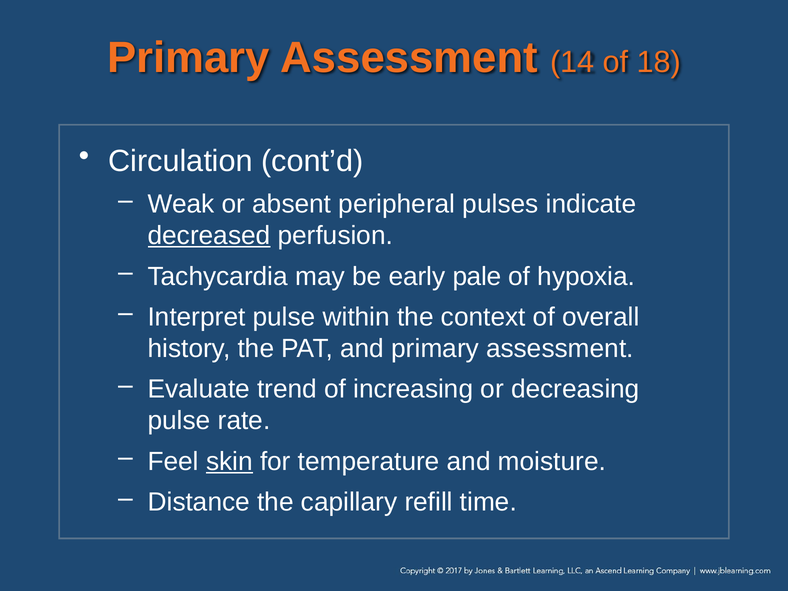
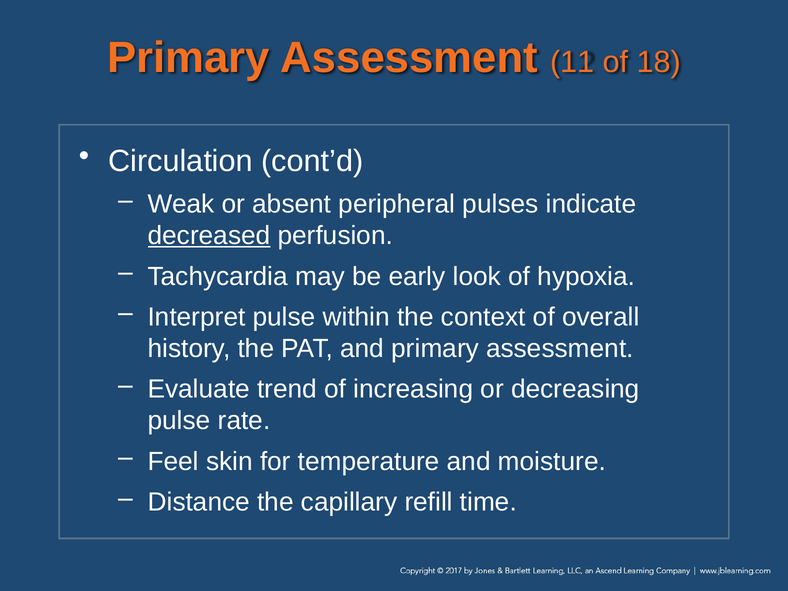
14: 14 -> 11
pale: pale -> look
skin underline: present -> none
